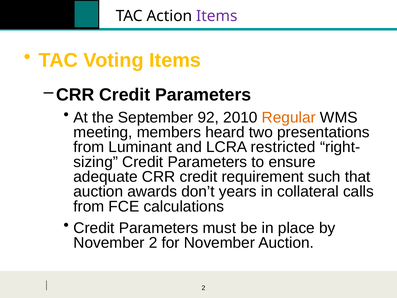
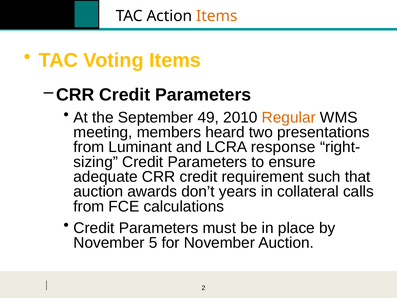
Items at (217, 16) colour: purple -> orange
92: 92 -> 49
restricted: restricted -> response
November 2: 2 -> 5
